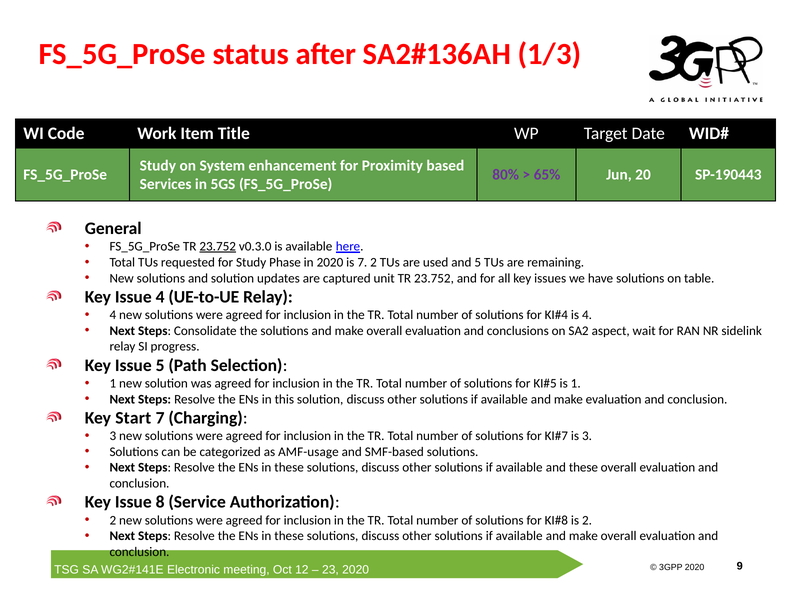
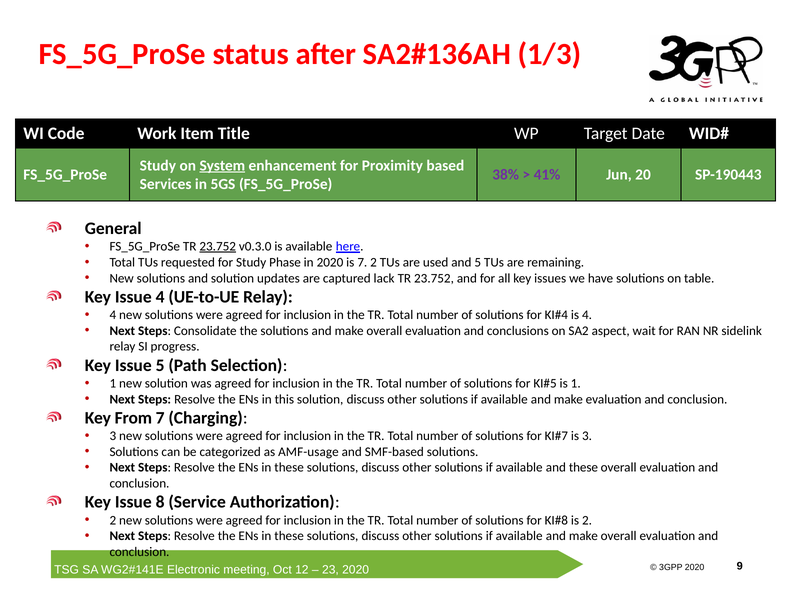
System underline: none -> present
80%: 80% -> 38%
65%: 65% -> 41%
unit: unit -> lack
Start: Start -> From
